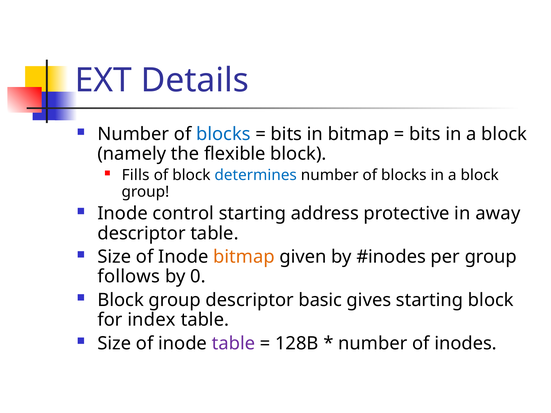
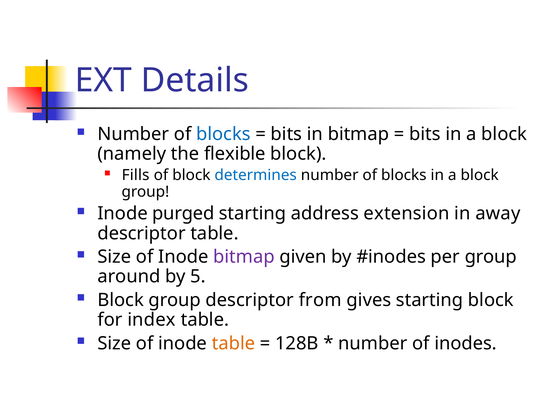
control: control -> purged
protective: protective -> extension
bitmap at (244, 257) colour: orange -> purple
follows: follows -> around
0: 0 -> 5
basic: basic -> from
table at (233, 344) colour: purple -> orange
